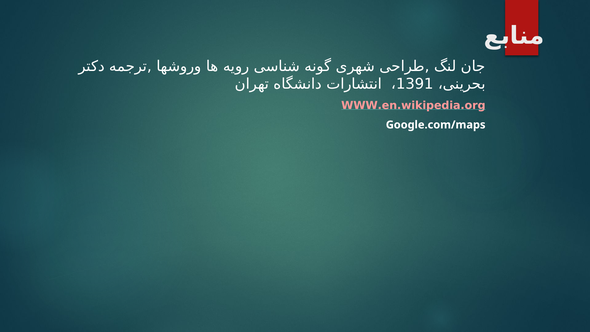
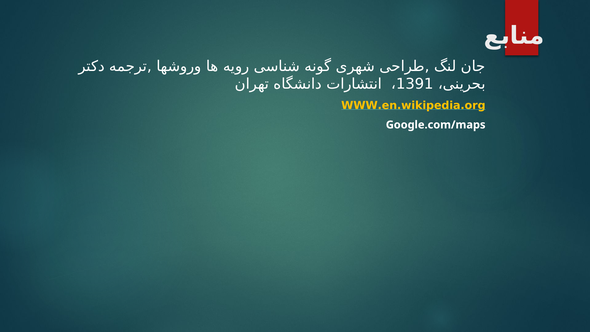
WWW.en.wikipedia.org colour: pink -> yellow
